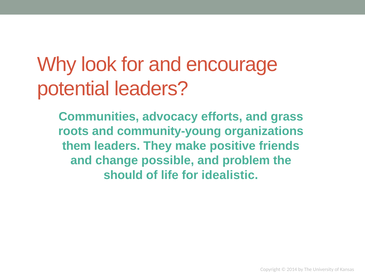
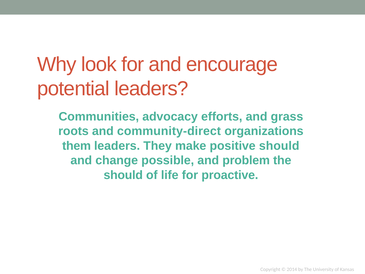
community-young: community-young -> community-direct
positive friends: friends -> should
idealistic: idealistic -> proactive
